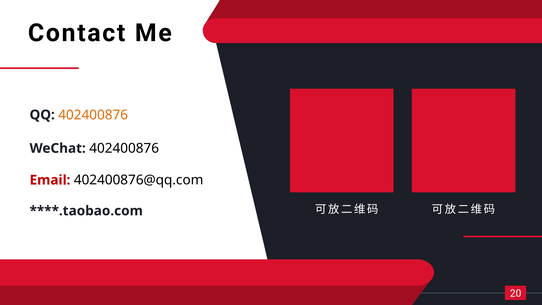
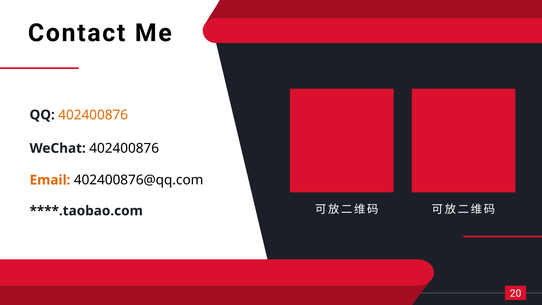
Email colour: red -> orange
